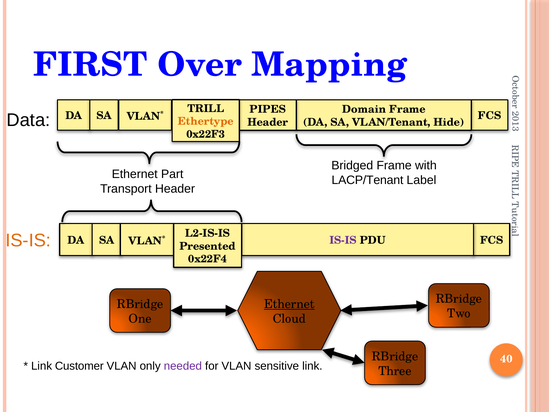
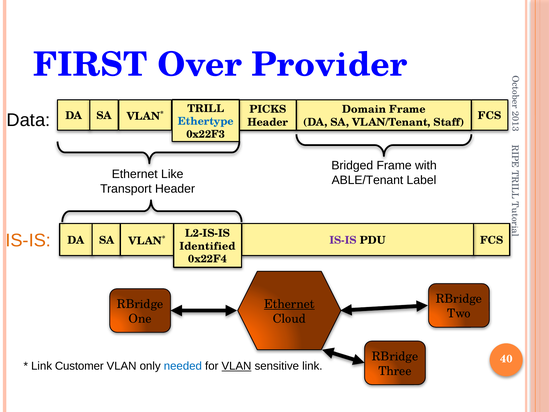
Mapping: Mapping -> Provider
PIPES: PIPES -> PICKS
Ethertype colour: orange -> blue
Hide: Hide -> Staff
Part: Part -> Like
LACP/Tenant: LACP/Tenant -> ABLE/Tenant
Presented: Presented -> Identified
needed colour: purple -> blue
VLAN at (236, 366) underline: none -> present
